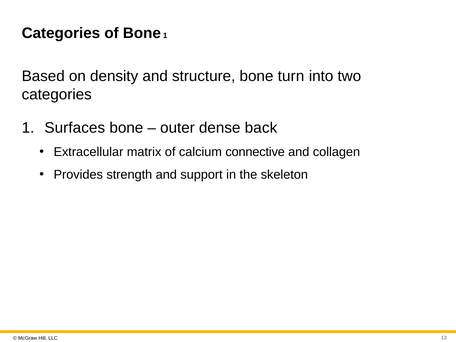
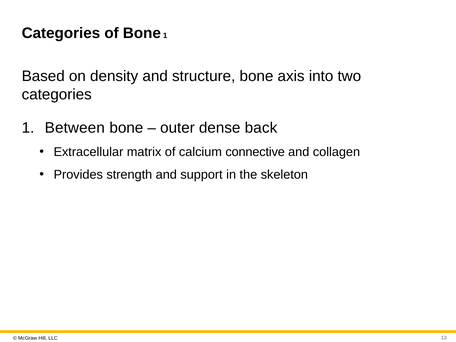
turn: turn -> axis
Surfaces: Surfaces -> Between
